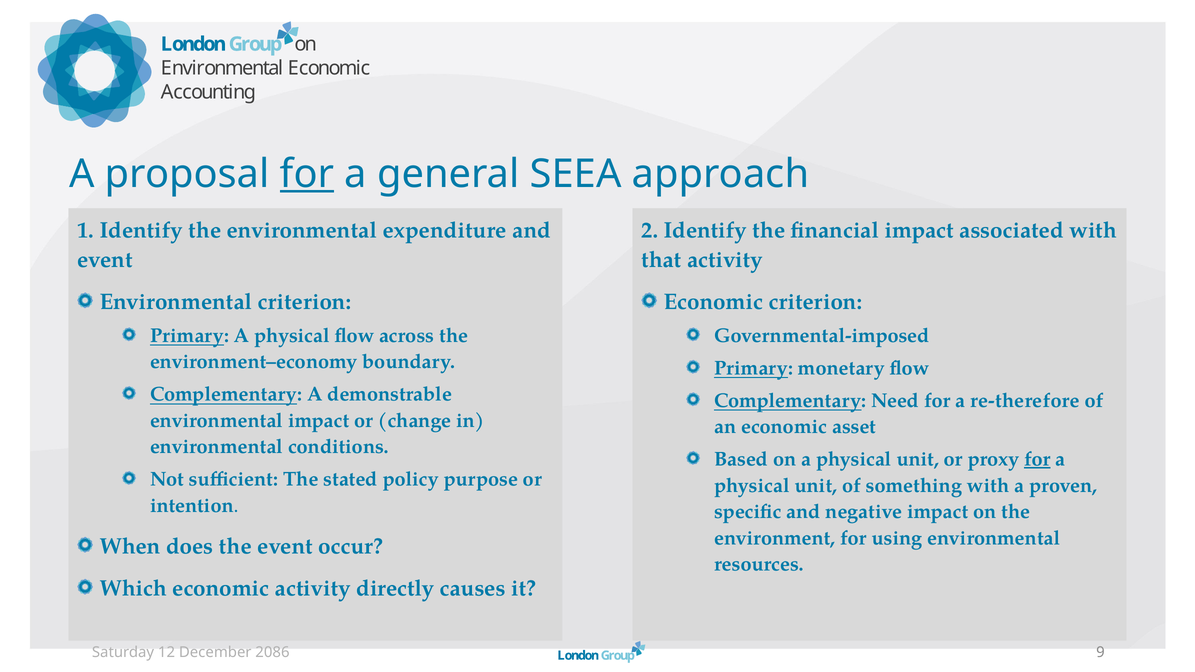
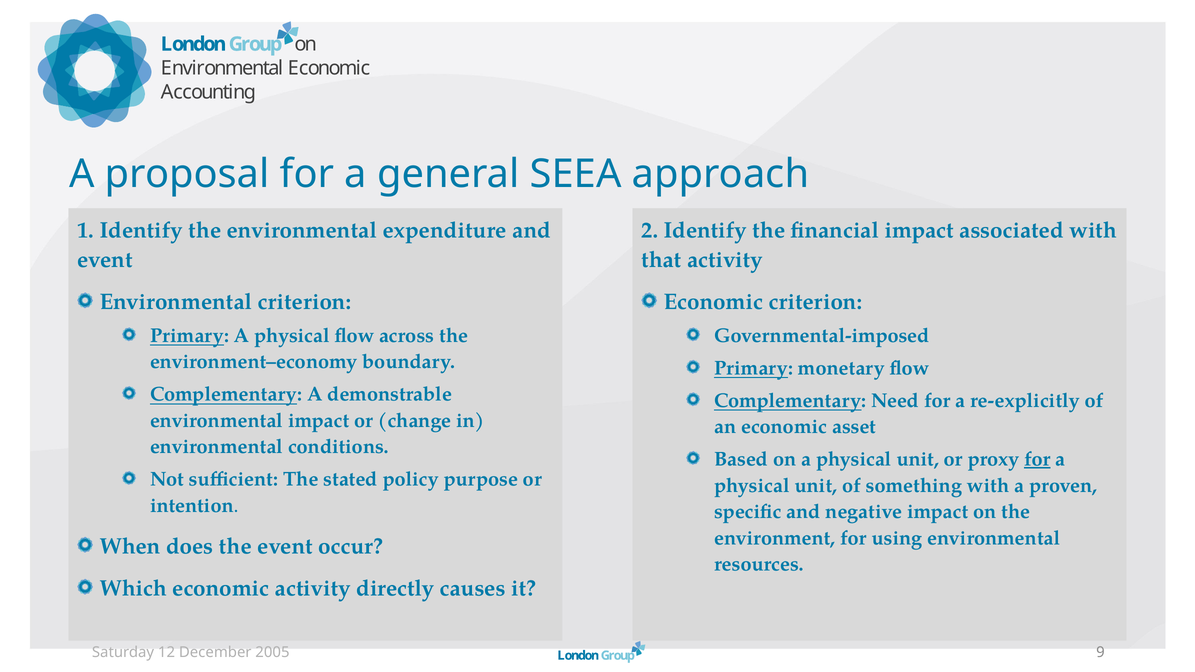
for at (307, 174) underline: present -> none
re-therefore: re-therefore -> re-explicitly
2086: 2086 -> 2005
